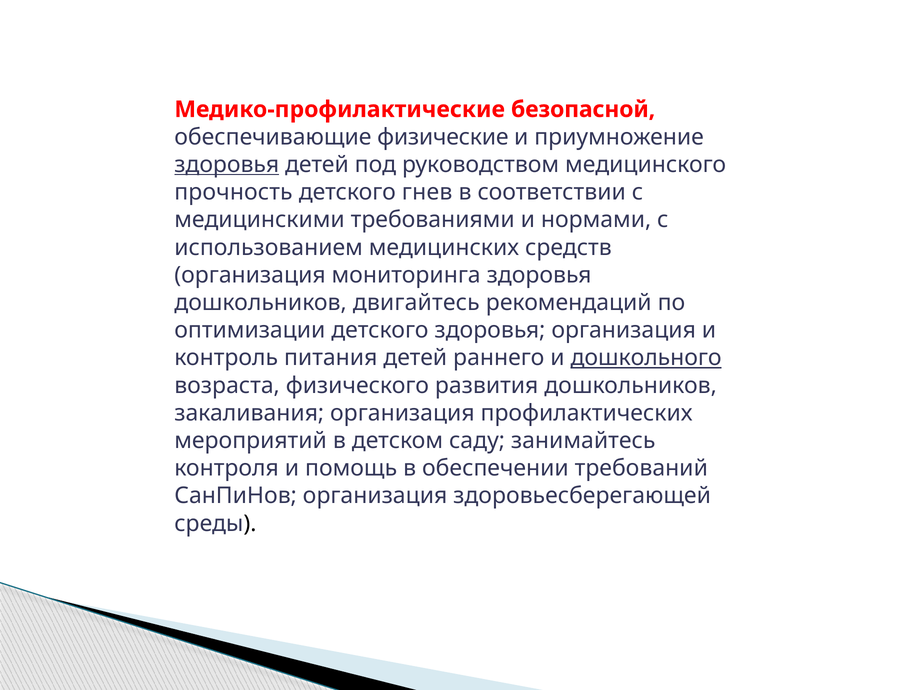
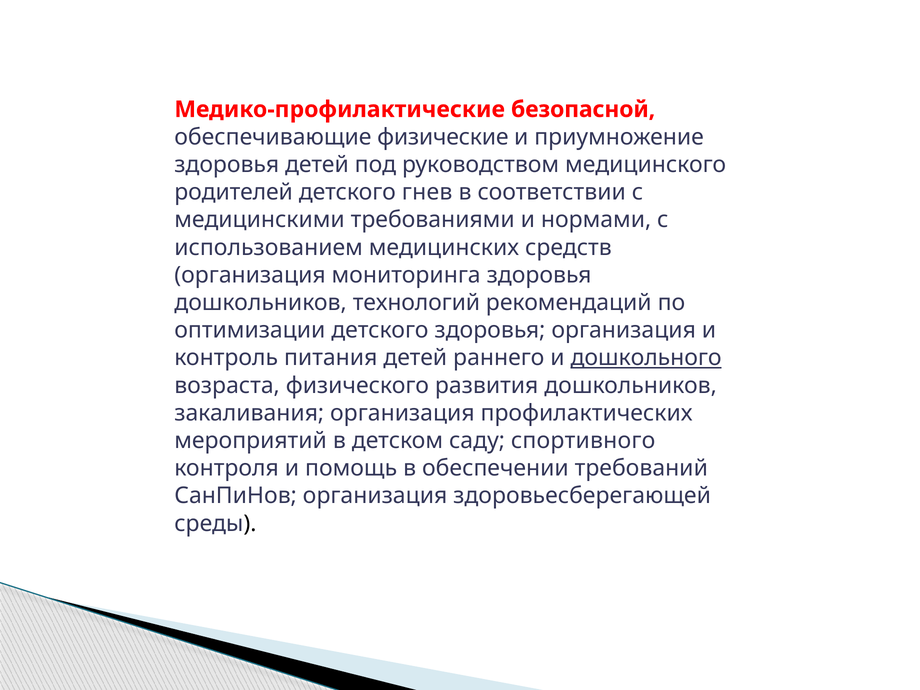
здоровья at (227, 165) underline: present -> none
прочность: прочность -> родителей
двигайтесь: двигайтесь -> технологий
занимайтесь: занимайтесь -> спортивного
